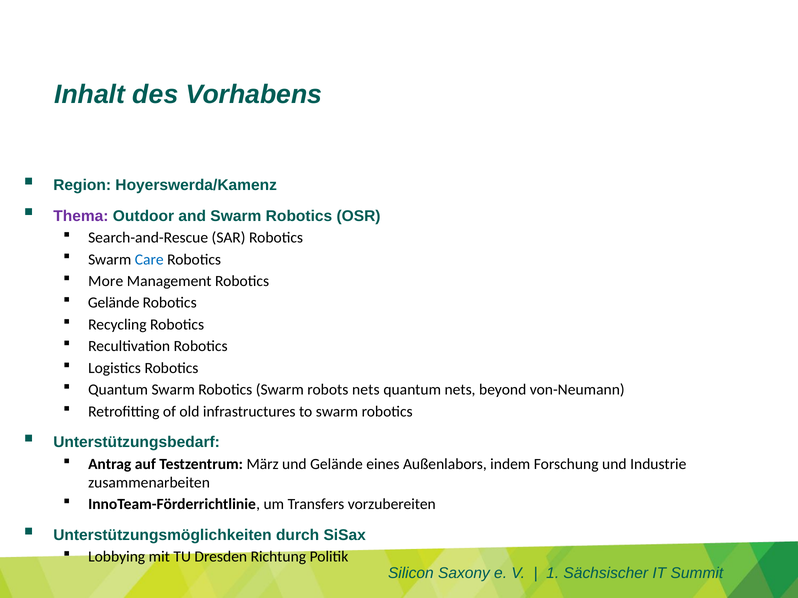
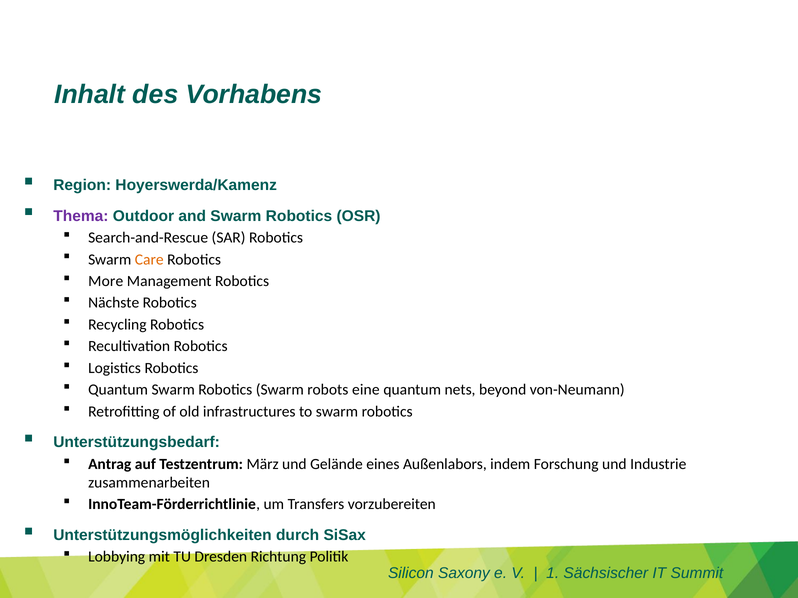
Care colour: blue -> orange
Gelände at (114, 303): Gelände -> Nächste
robots nets: nets -> eine
